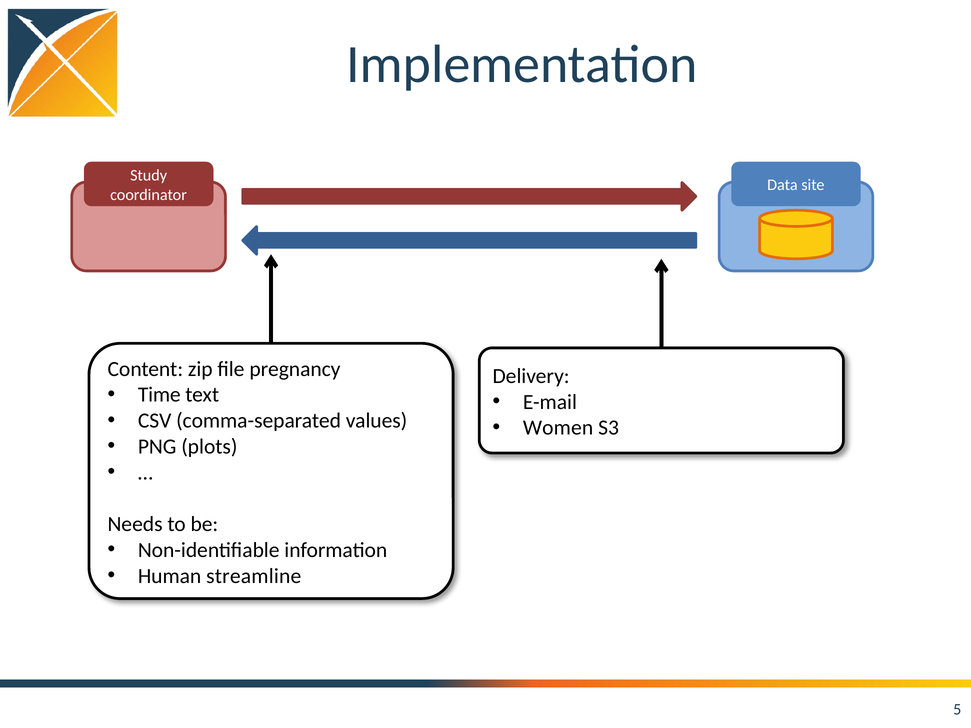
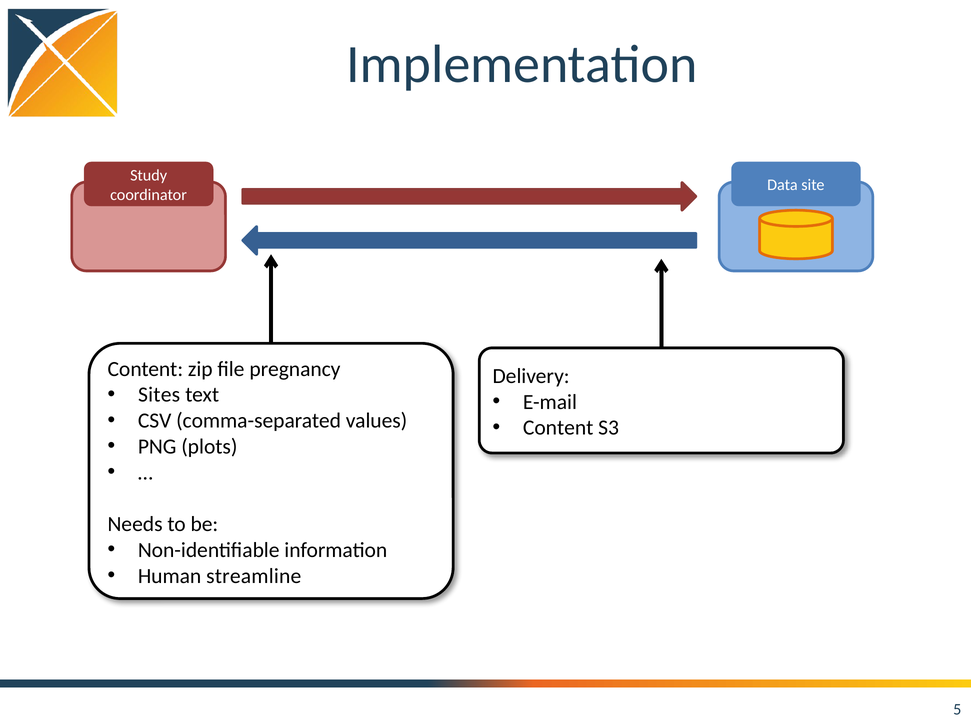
Time: Time -> Sites
Women at (558, 428): Women -> Content
